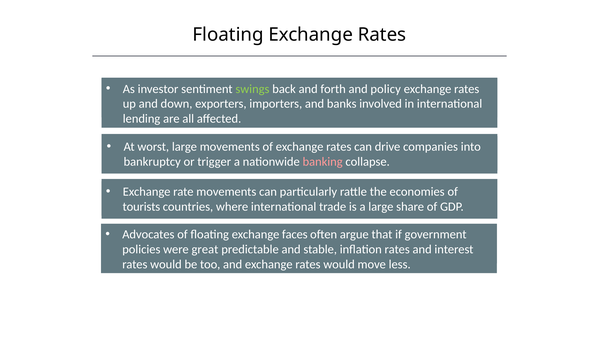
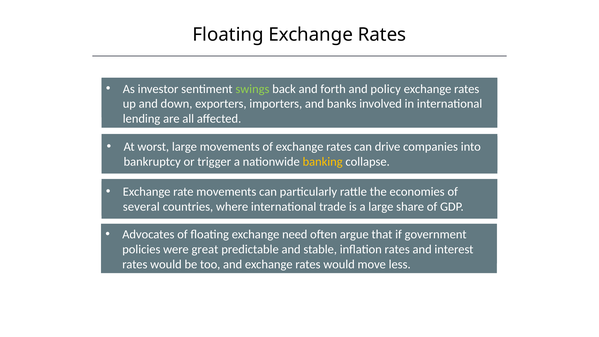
banking colour: pink -> yellow
tourists: tourists -> several
faces: faces -> need
